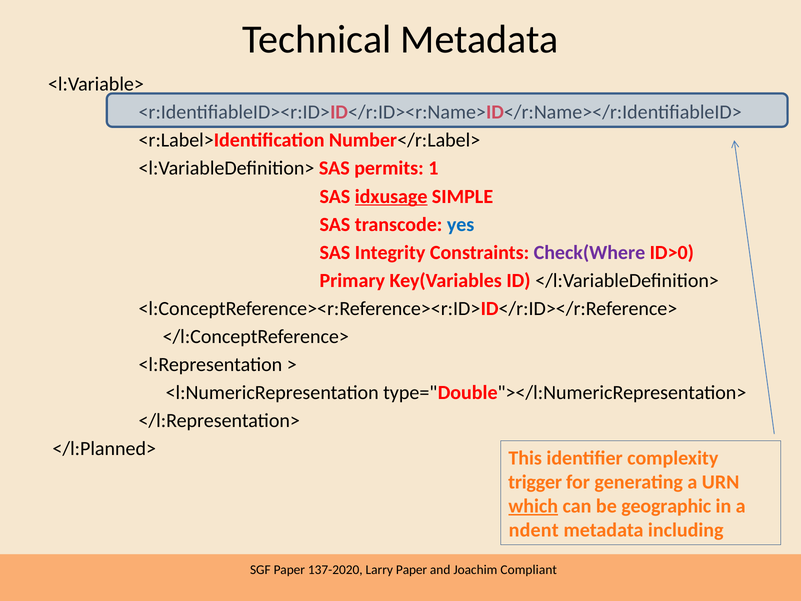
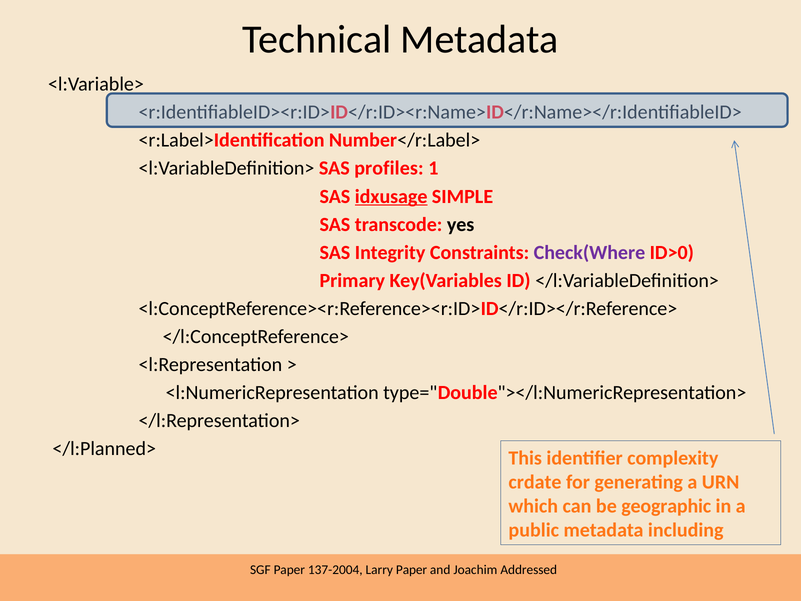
permits: permits -> profiles
yes colour: blue -> black
trigger: trigger -> crdate
which underline: present -> none
ndent: ndent -> public
137-2020: 137-2020 -> 137-2004
Compliant: Compliant -> Addressed
